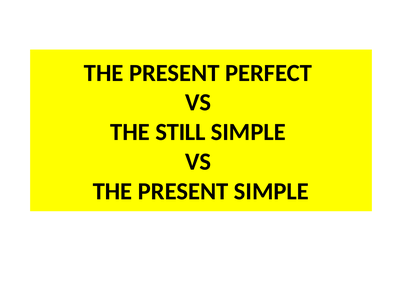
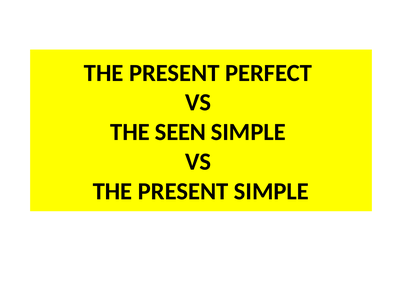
STILL: STILL -> SEEN
